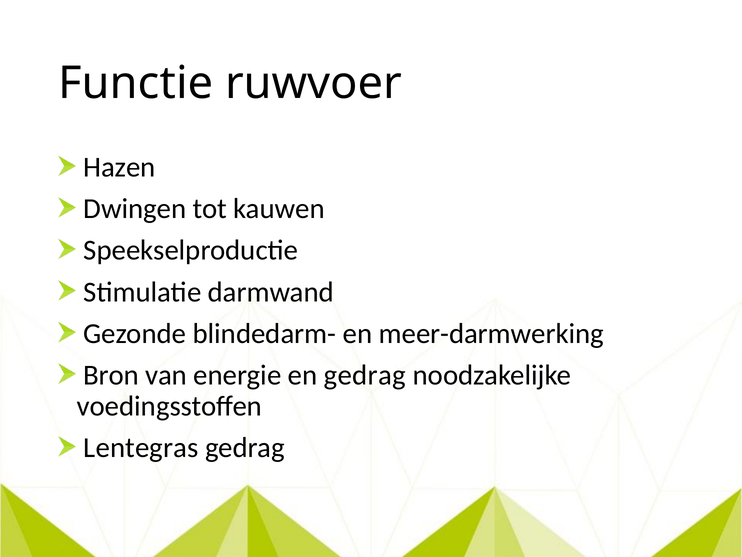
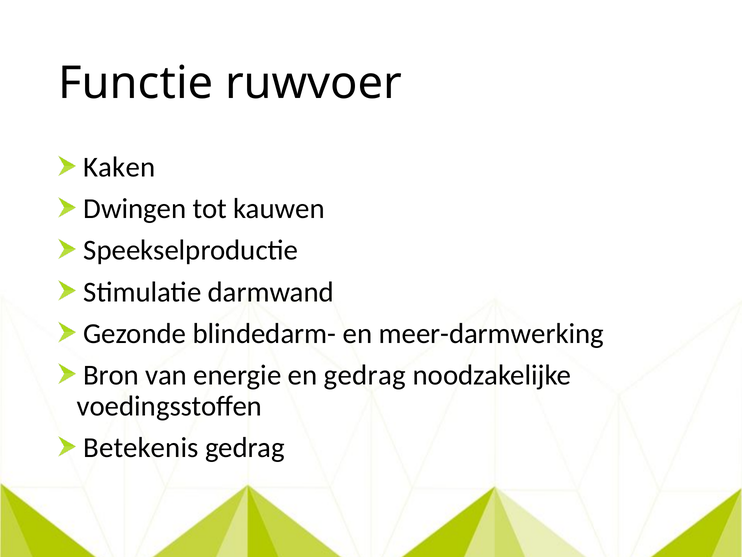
Hazen: Hazen -> Kaken
Lentegras: Lentegras -> Betekenis
